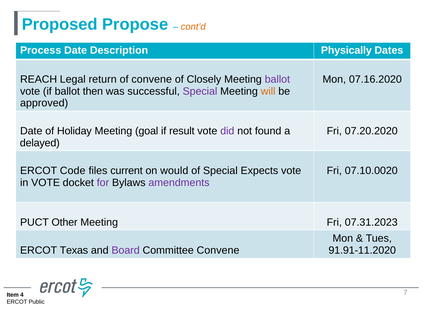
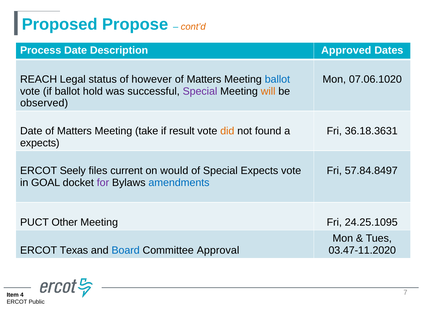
Physically: Physically -> Approved
return: return -> status
of convene: convene -> however
Closely at (204, 80): Closely -> Matters
ballot at (277, 80) colour: purple -> blue
07.16.2020: 07.16.2020 -> 07.06.1020
then: then -> hold
approved: approved -> observed
Date of Holiday: Holiday -> Matters
goal: goal -> take
did colour: purple -> orange
07.20.2020: 07.20.2020 -> 36.18.3631
delayed at (40, 143): delayed -> expects
Code: Code -> Seely
07.10.0020: 07.10.0020 -> 57.84.8497
in VOTE: VOTE -> GOAL
amendments colour: purple -> blue
07.31.2023: 07.31.2023 -> 24.25.1095
Board colour: purple -> blue
Committee Convene: Convene -> Approval
91.91-11.2020: 91.91-11.2020 -> 03.47-11.2020
